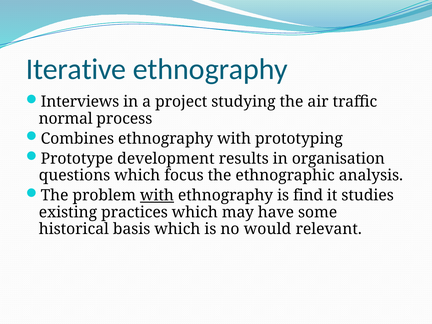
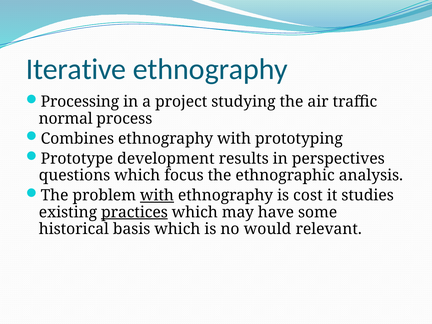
Interviews: Interviews -> Processing
organisation: organisation -> perspectives
find: find -> cost
practices underline: none -> present
